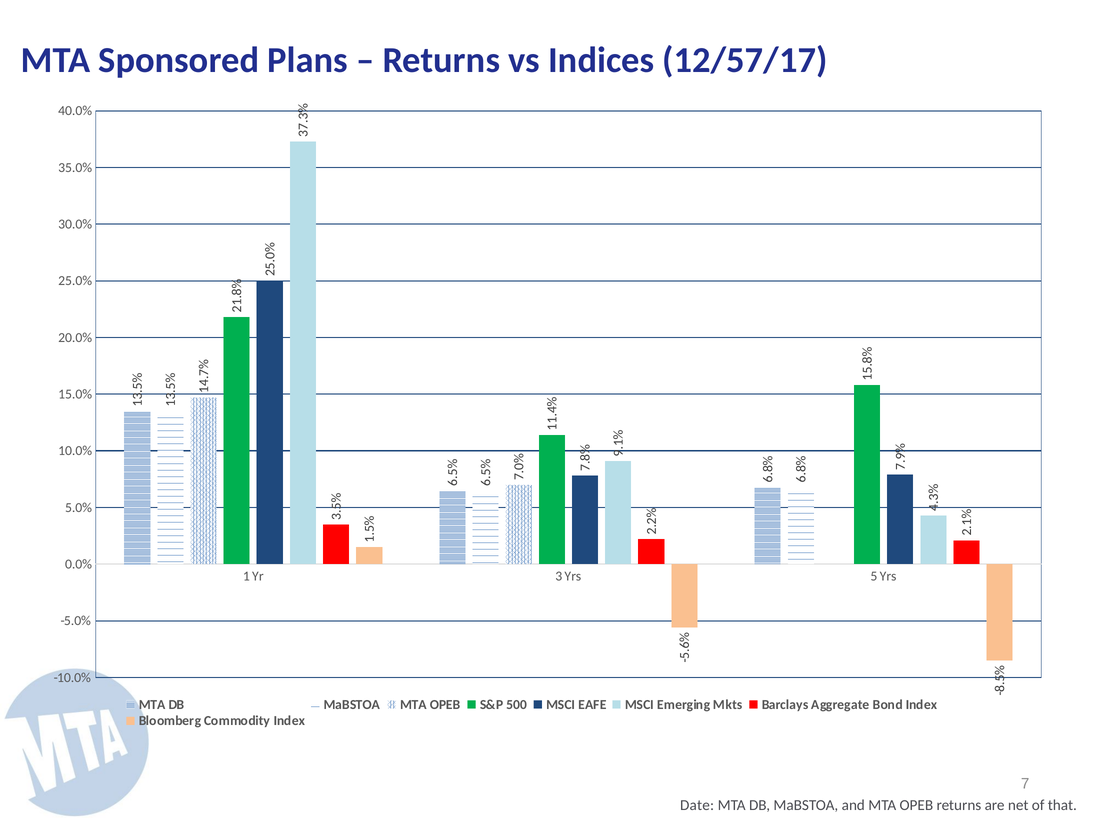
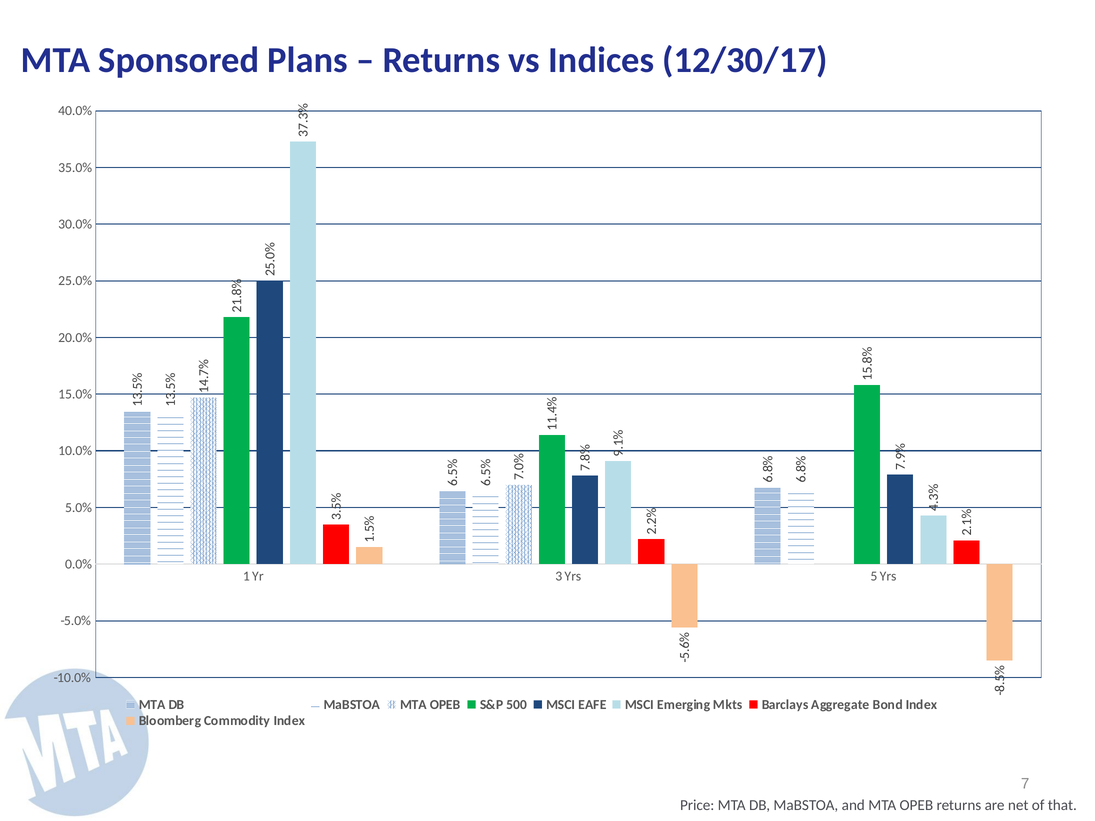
12/57/17: 12/57/17 -> 12/30/17
Date: Date -> Price
